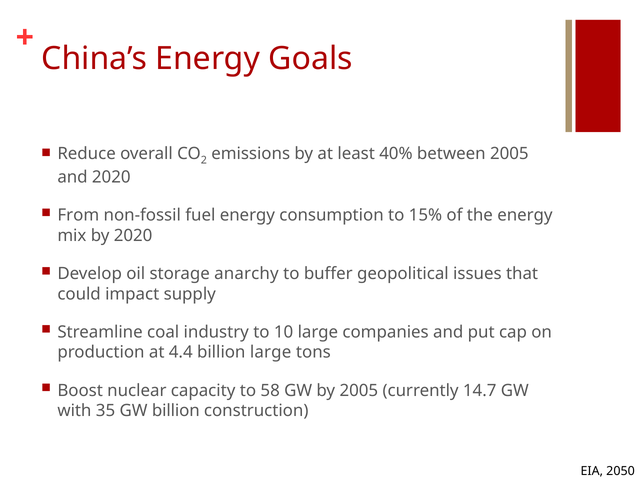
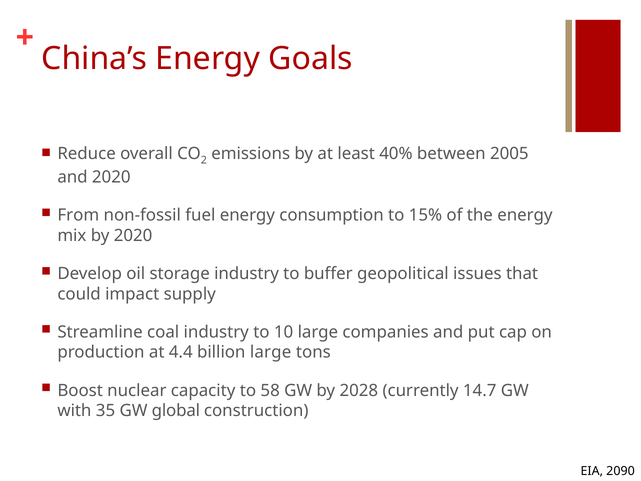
storage anarchy: anarchy -> industry
by 2005: 2005 -> 2028
GW billion: billion -> global
2050: 2050 -> 2090
